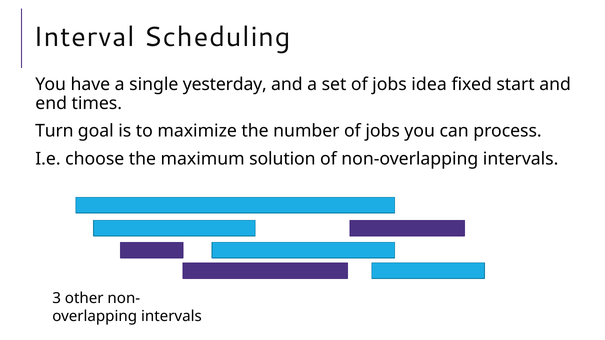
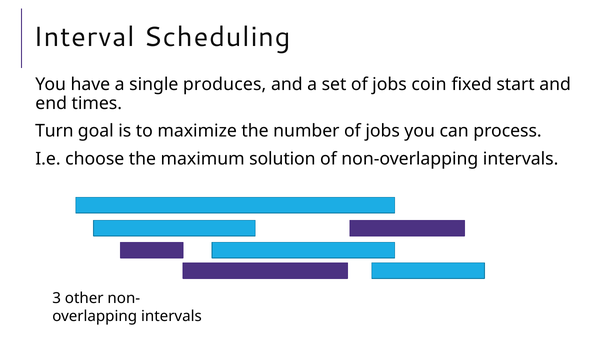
yesterday: yesterday -> produces
idea: idea -> coin
